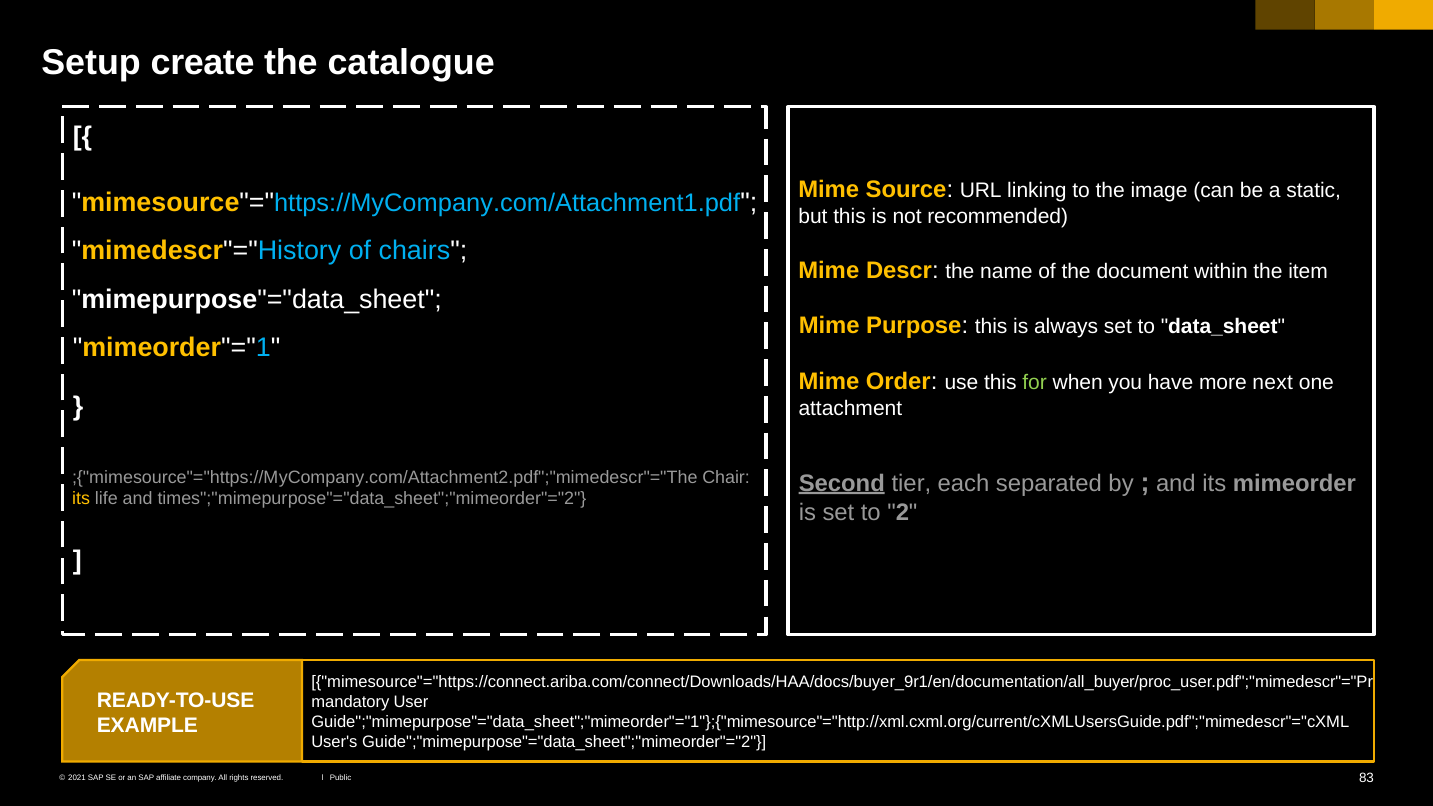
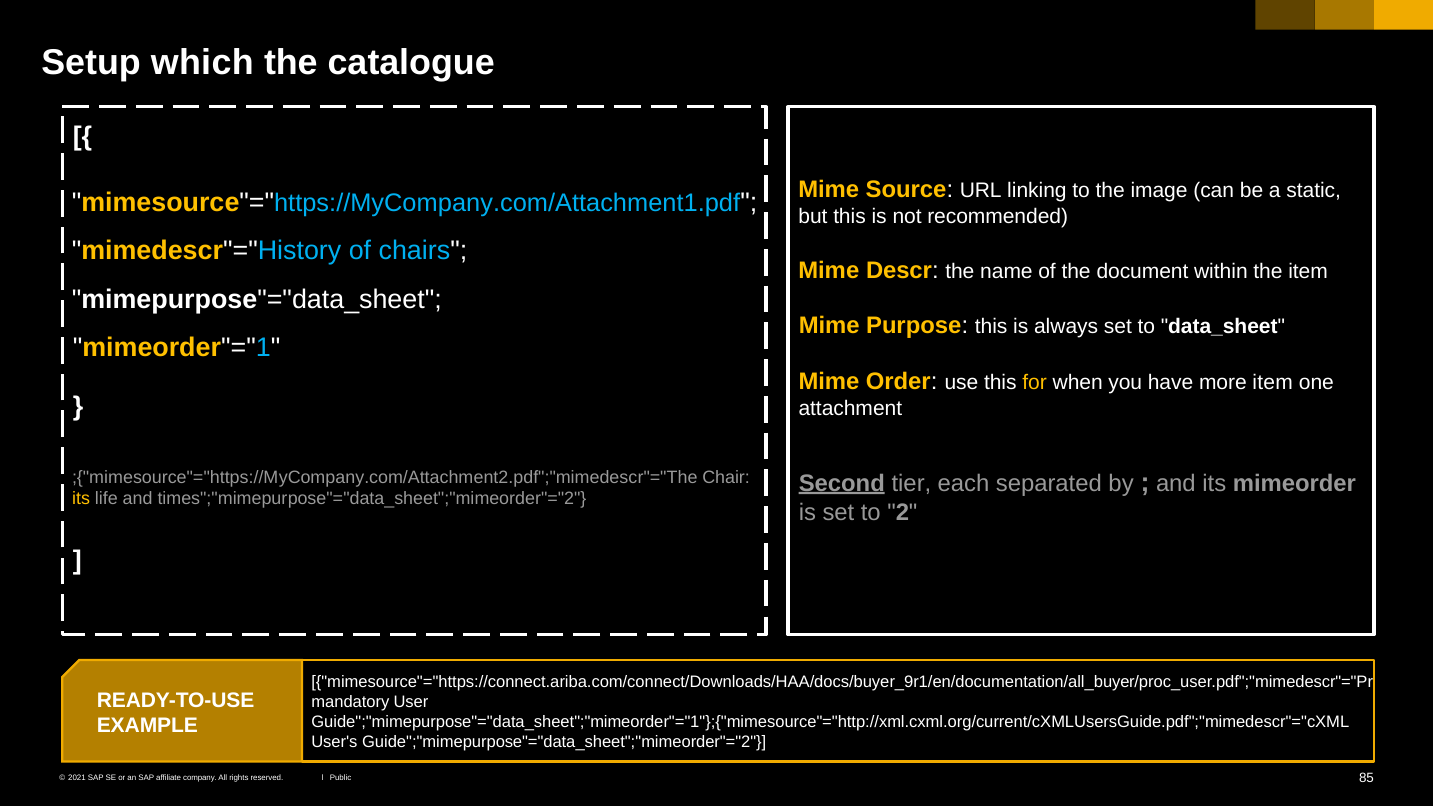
create: create -> which
for colour: light green -> yellow
more next: next -> item
83: 83 -> 85
